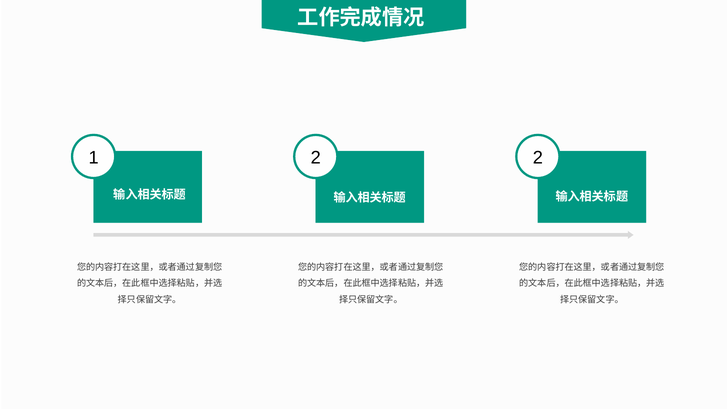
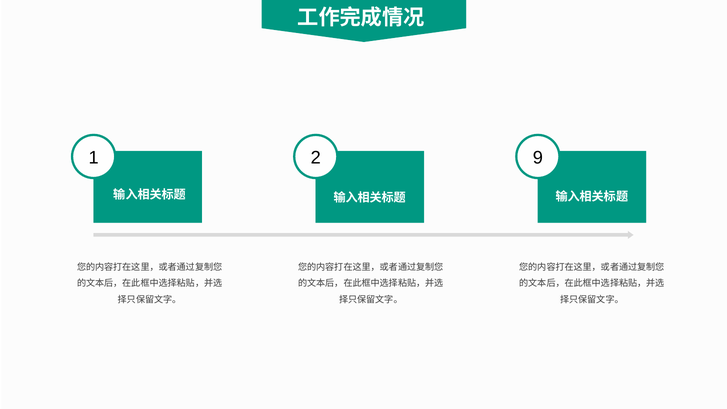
2 2: 2 -> 9
